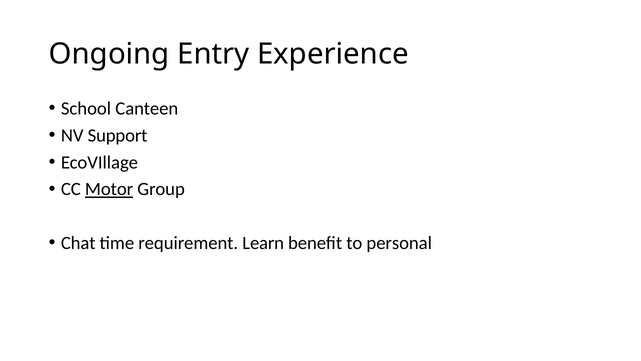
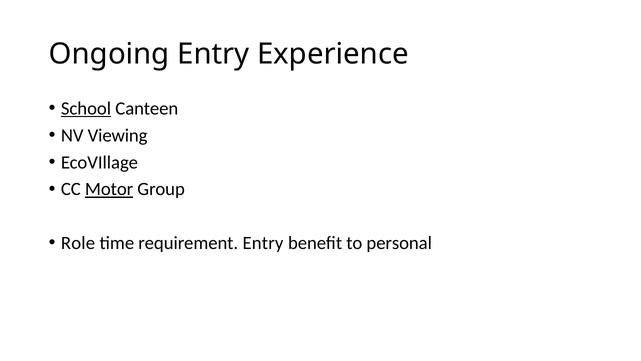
School underline: none -> present
Support: Support -> Viewing
Chat: Chat -> Role
requirement Learn: Learn -> Entry
